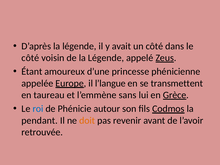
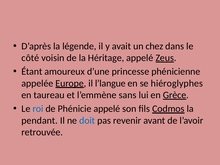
un côté: côté -> chez
de la Légende: Légende -> Héritage
transmettent: transmettent -> hiéroglyphes
Phénicie autour: autour -> appelé
doit colour: orange -> blue
